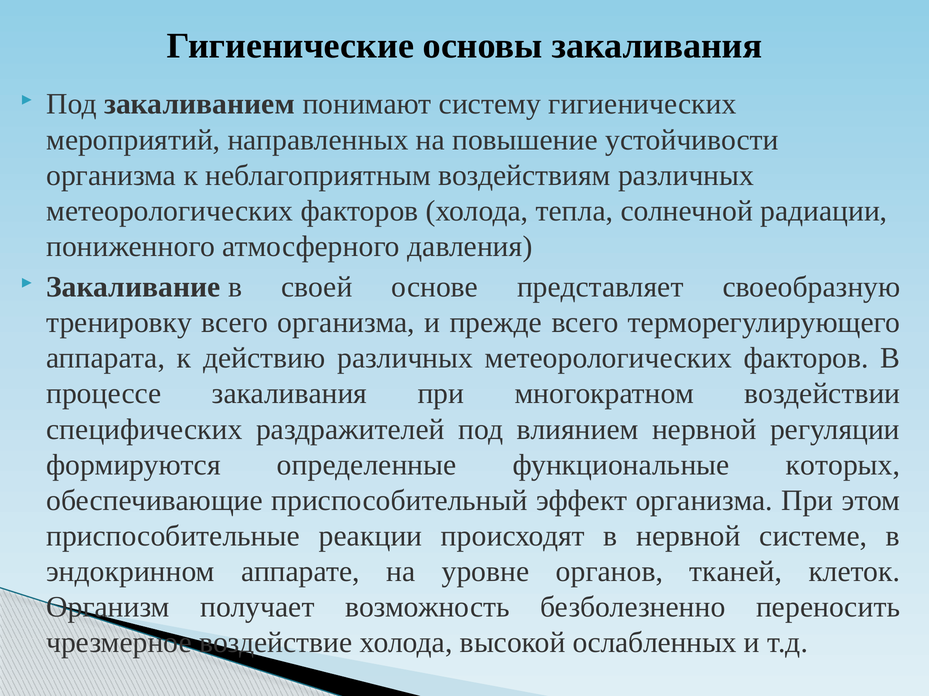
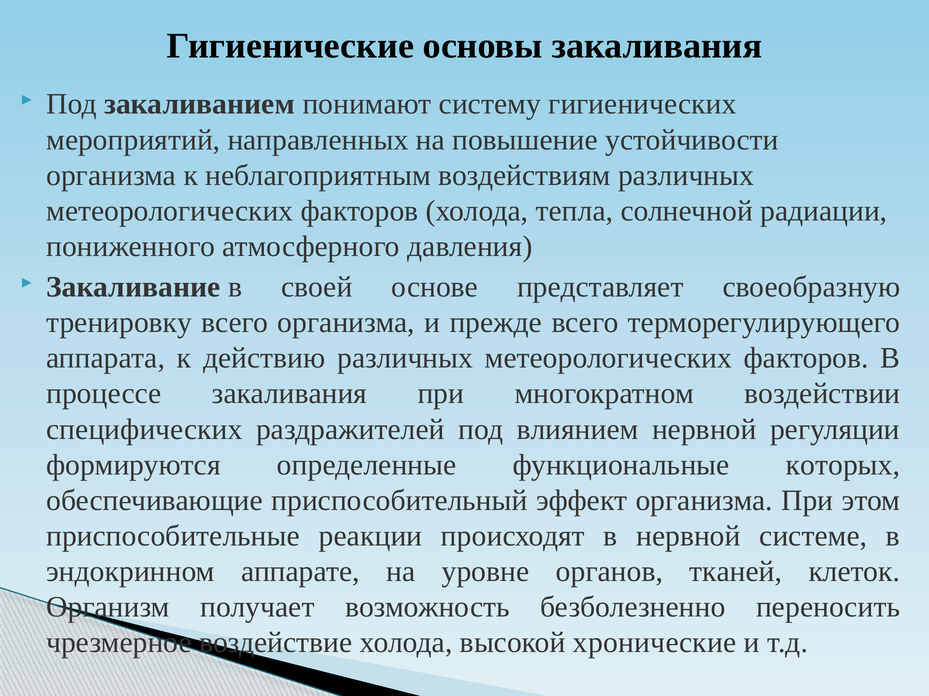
ослабленных: ослабленных -> хронические
